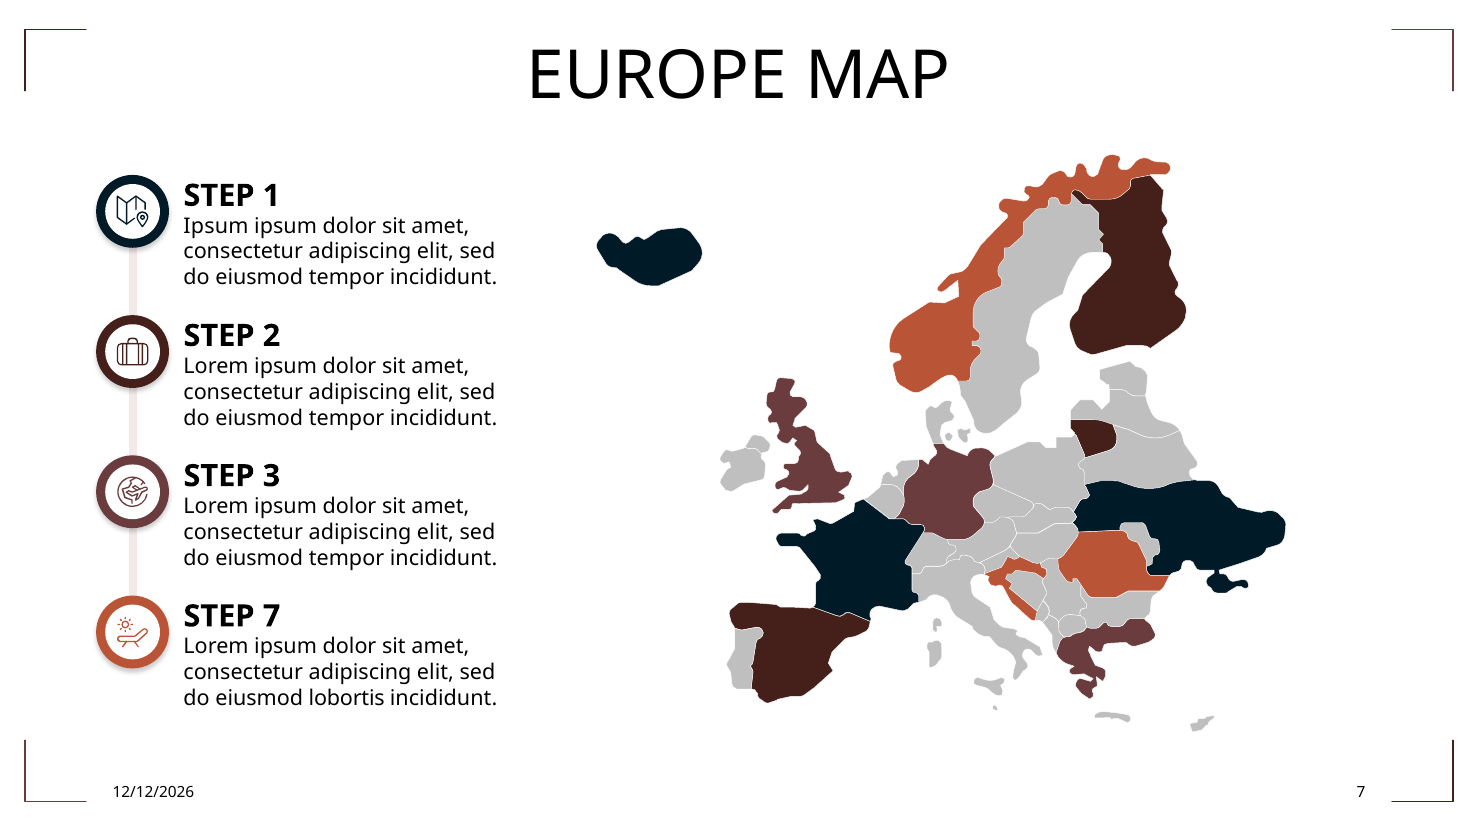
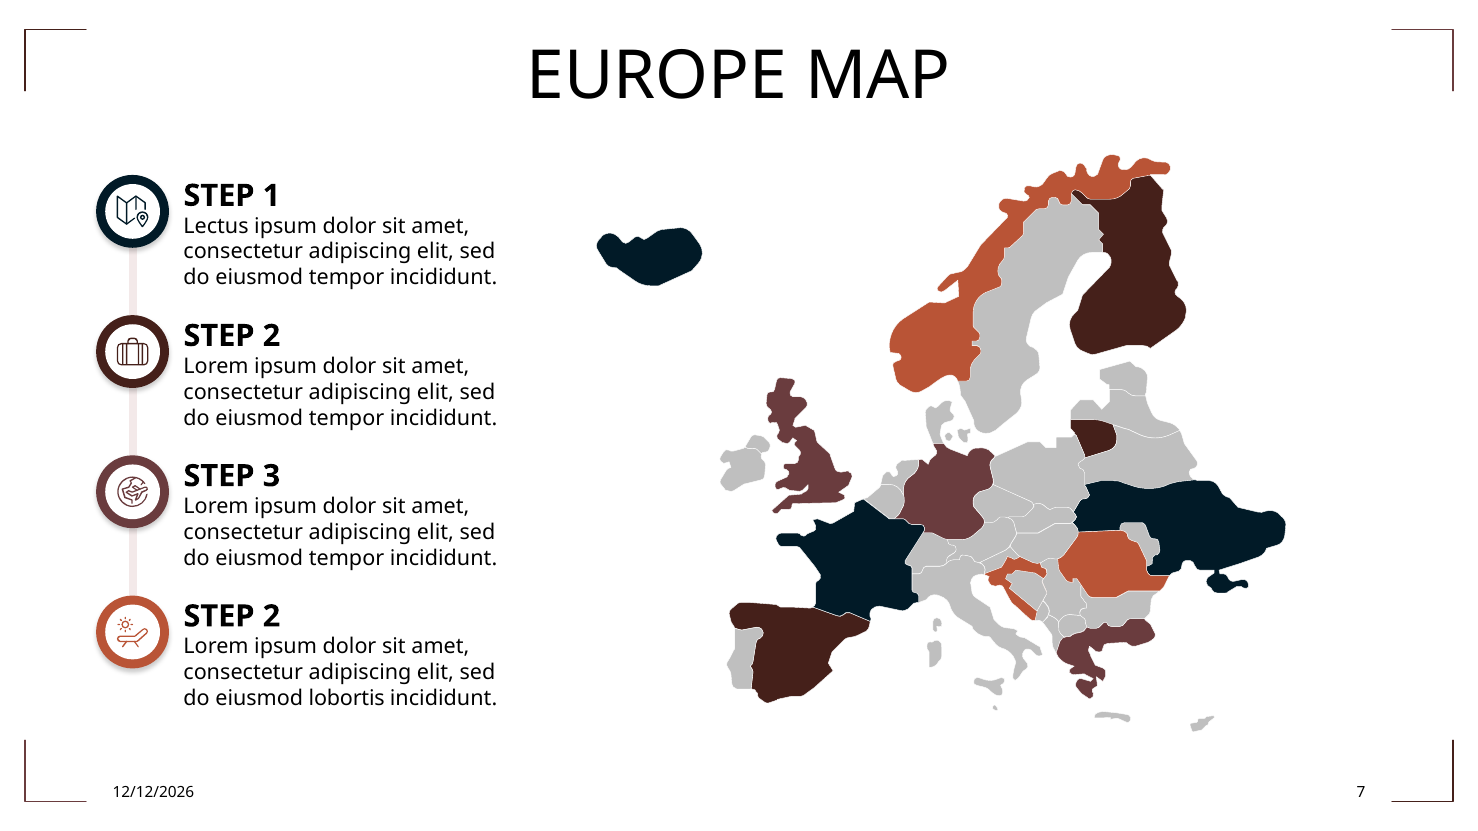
Ipsum at (216, 226): Ipsum -> Lectus
7 at (271, 617): 7 -> 2
